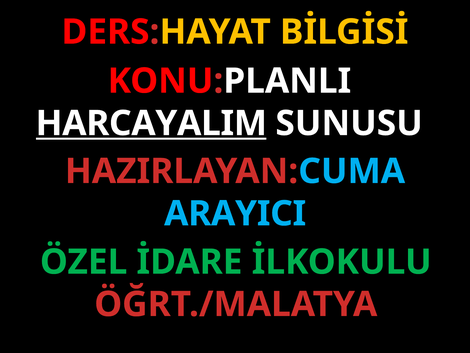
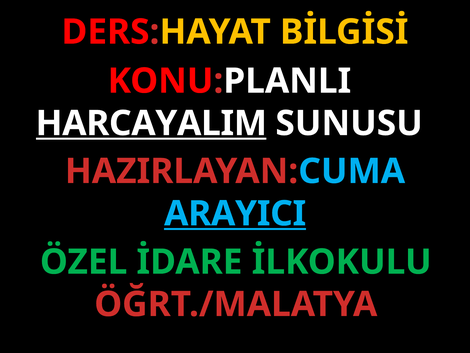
ARAYICI underline: none -> present
